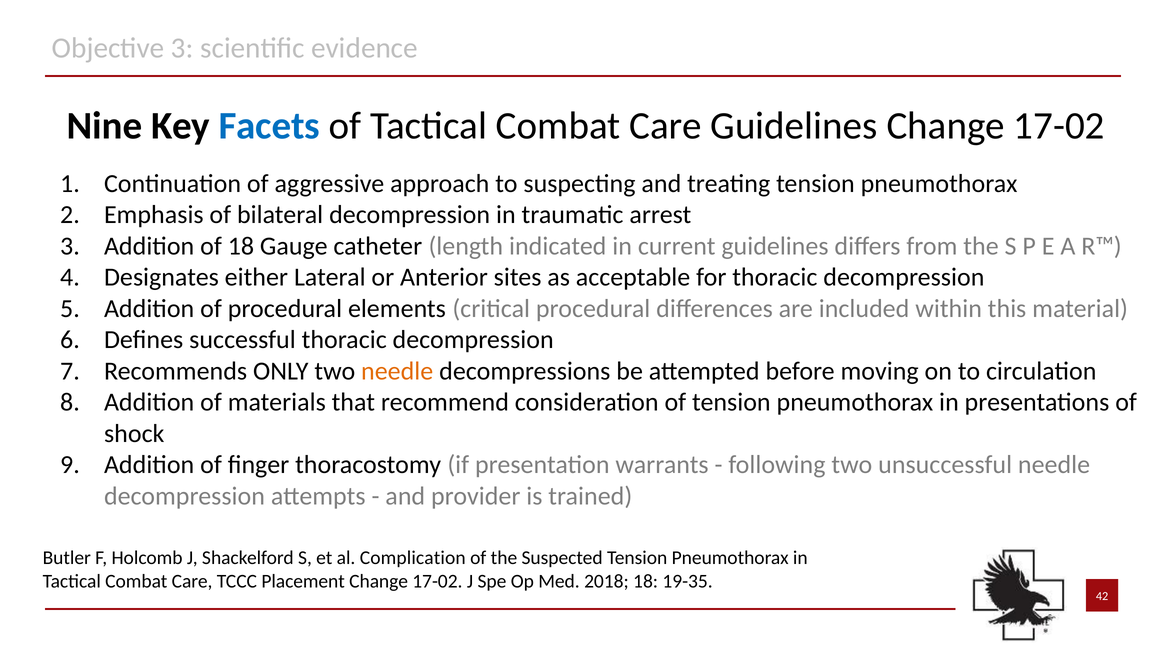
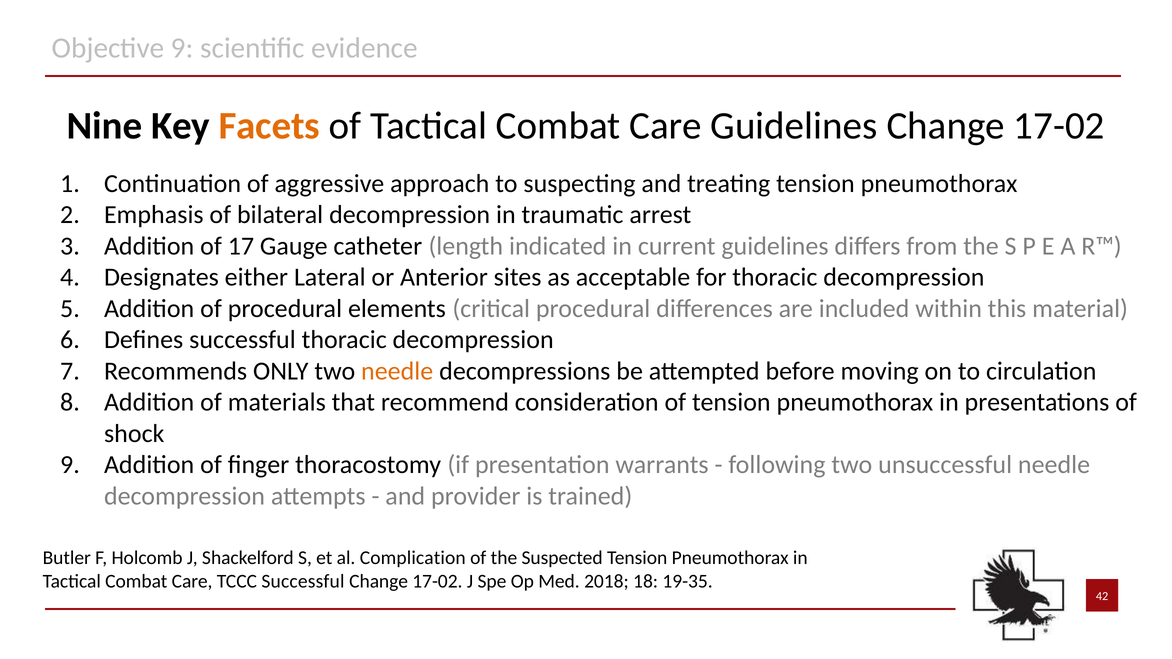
Objective 3: 3 -> 9
Facets colour: blue -> orange
of 18: 18 -> 17
TCCC Placement: Placement -> Successful
